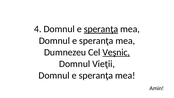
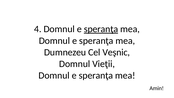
Veşnic underline: present -> none
